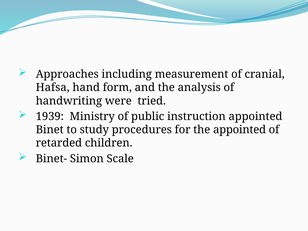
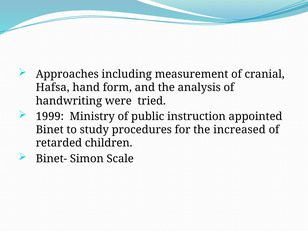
1939: 1939 -> 1999
the appointed: appointed -> increased
